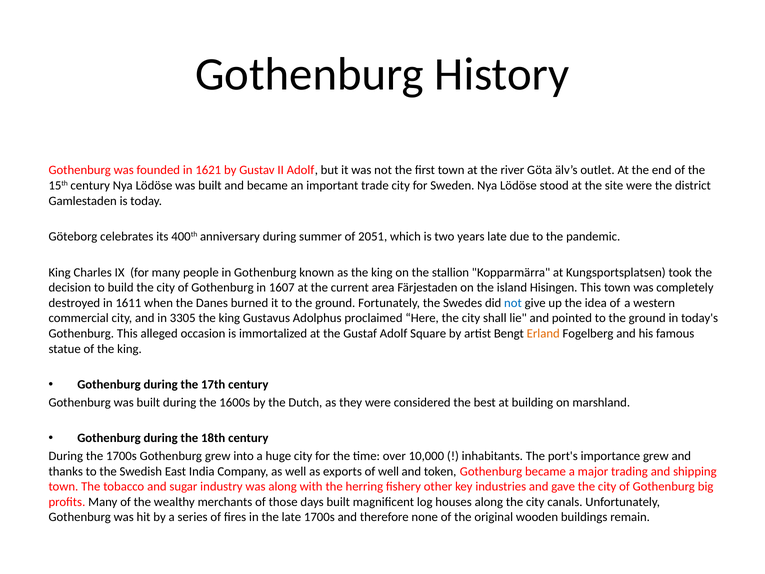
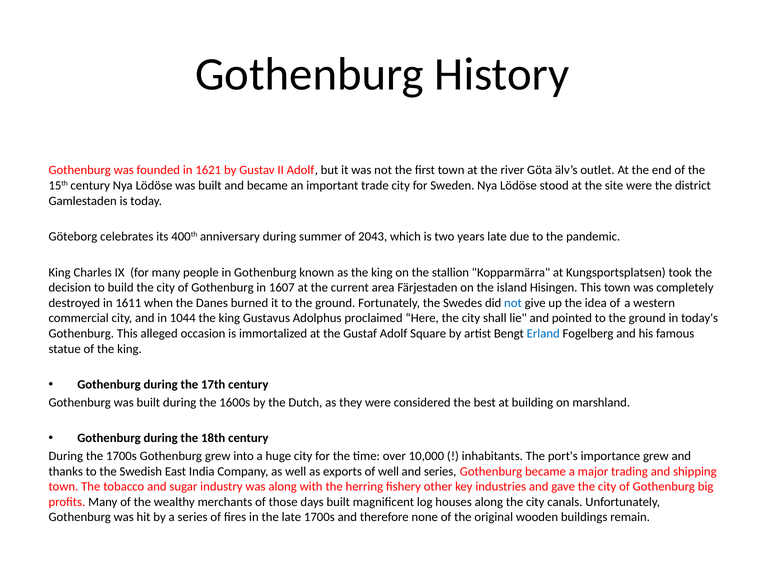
2051: 2051 -> 2043
3305: 3305 -> 1044
Erland colour: orange -> blue
and token: token -> series
